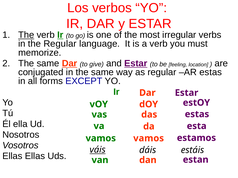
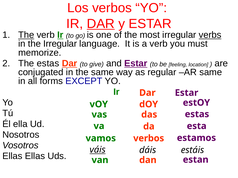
DAR at (101, 24) underline: none -> present
verbs underline: none -> present
the Regular: Regular -> Irregular
same at (48, 64): same -> estas
AR estas: estas -> same
vamos at (149, 139): vamos -> verbos
